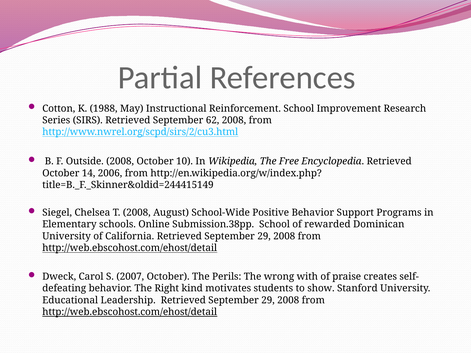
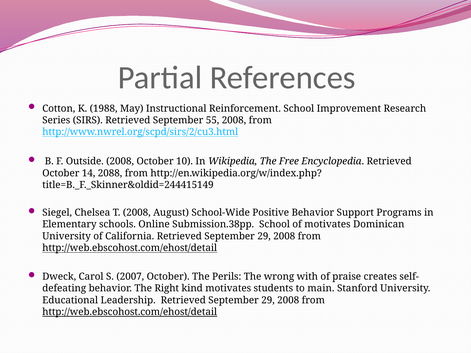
62: 62 -> 55
2006: 2006 -> 2088
of rewarded: rewarded -> motivates
show: show -> main
